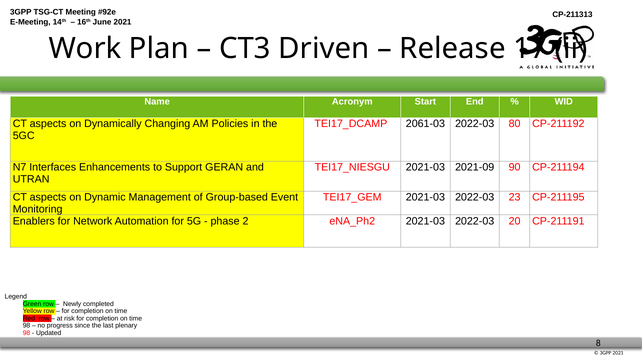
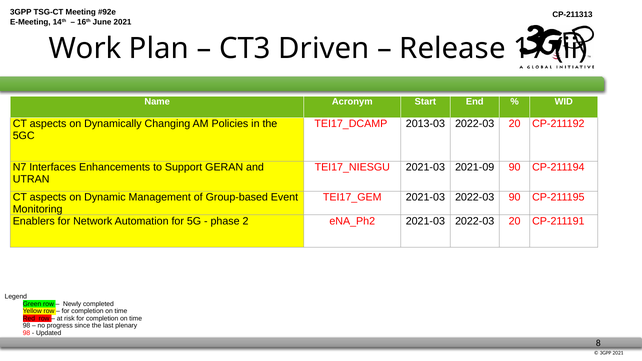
2061-03: 2061-03 -> 2013-03
80 at (515, 124): 80 -> 20
2022-03 23: 23 -> 90
